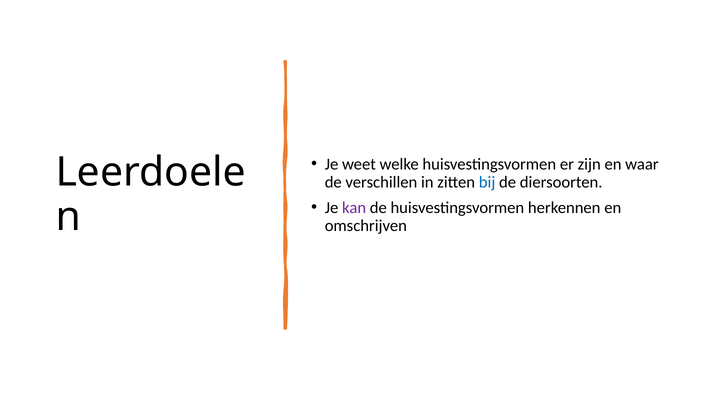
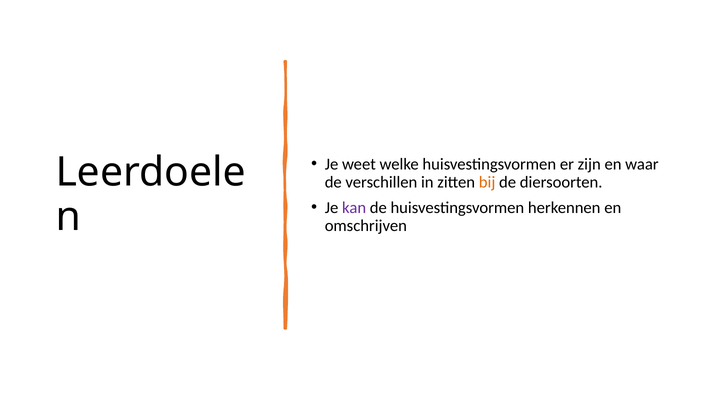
bij colour: blue -> orange
